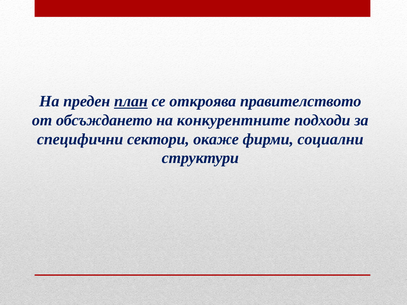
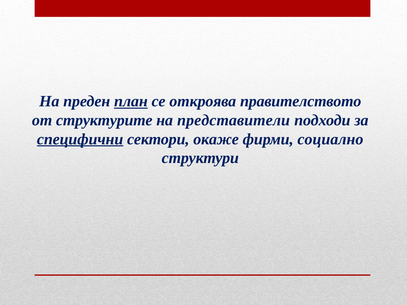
обсъждането: обсъждането -> структурите
конкурентните: конкурентните -> представители
специфични underline: none -> present
социални: социални -> социално
